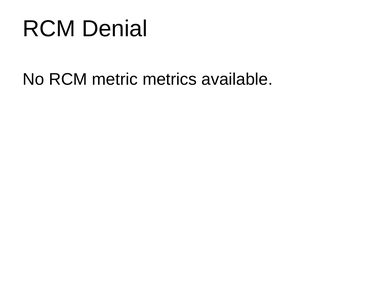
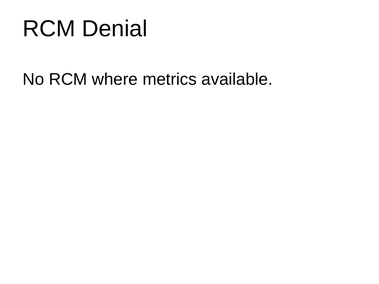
metric: metric -> where
